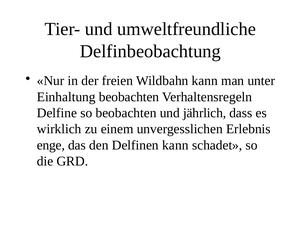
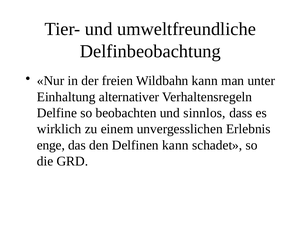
Einhaltung beobachten: beobachten -> alternativer
jährlich: jährlich -> sinnlos
